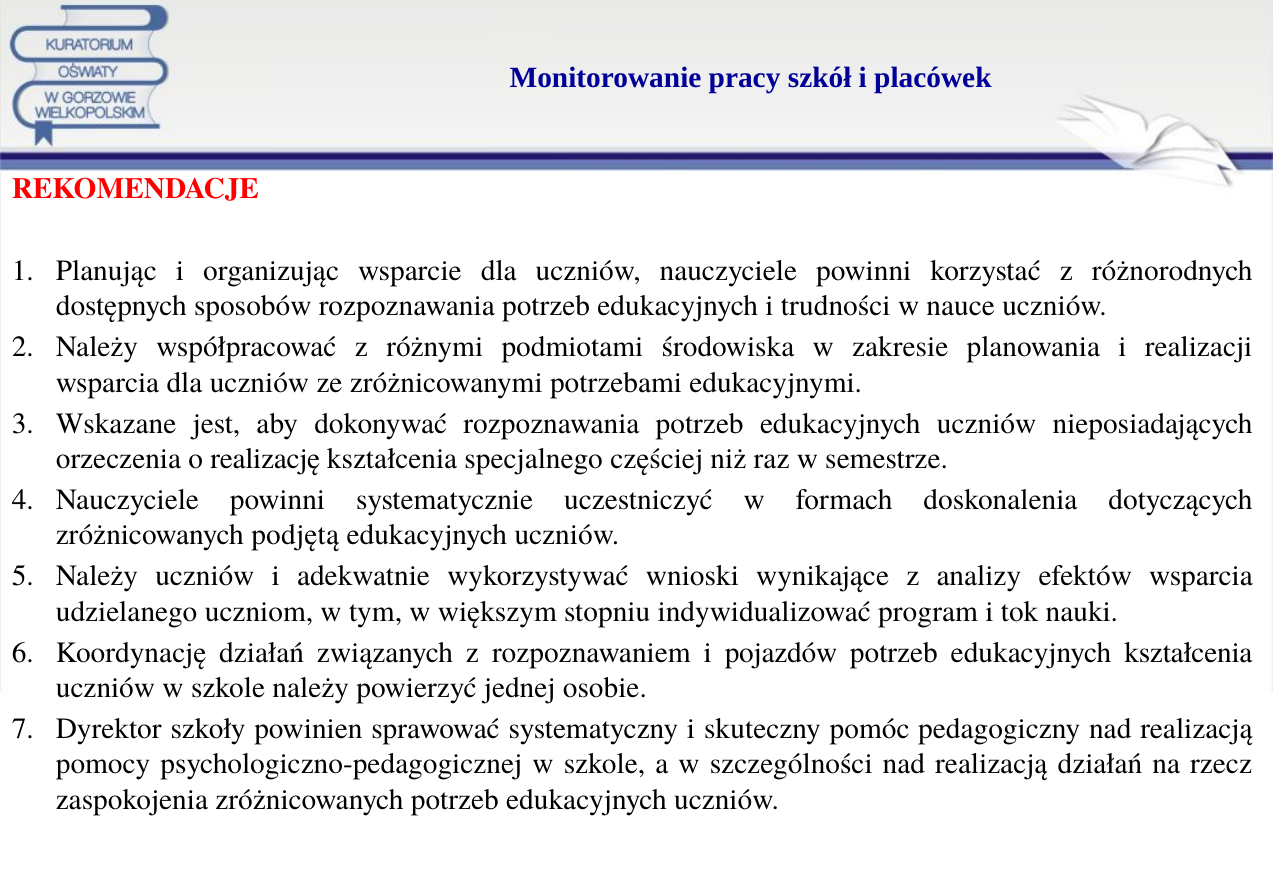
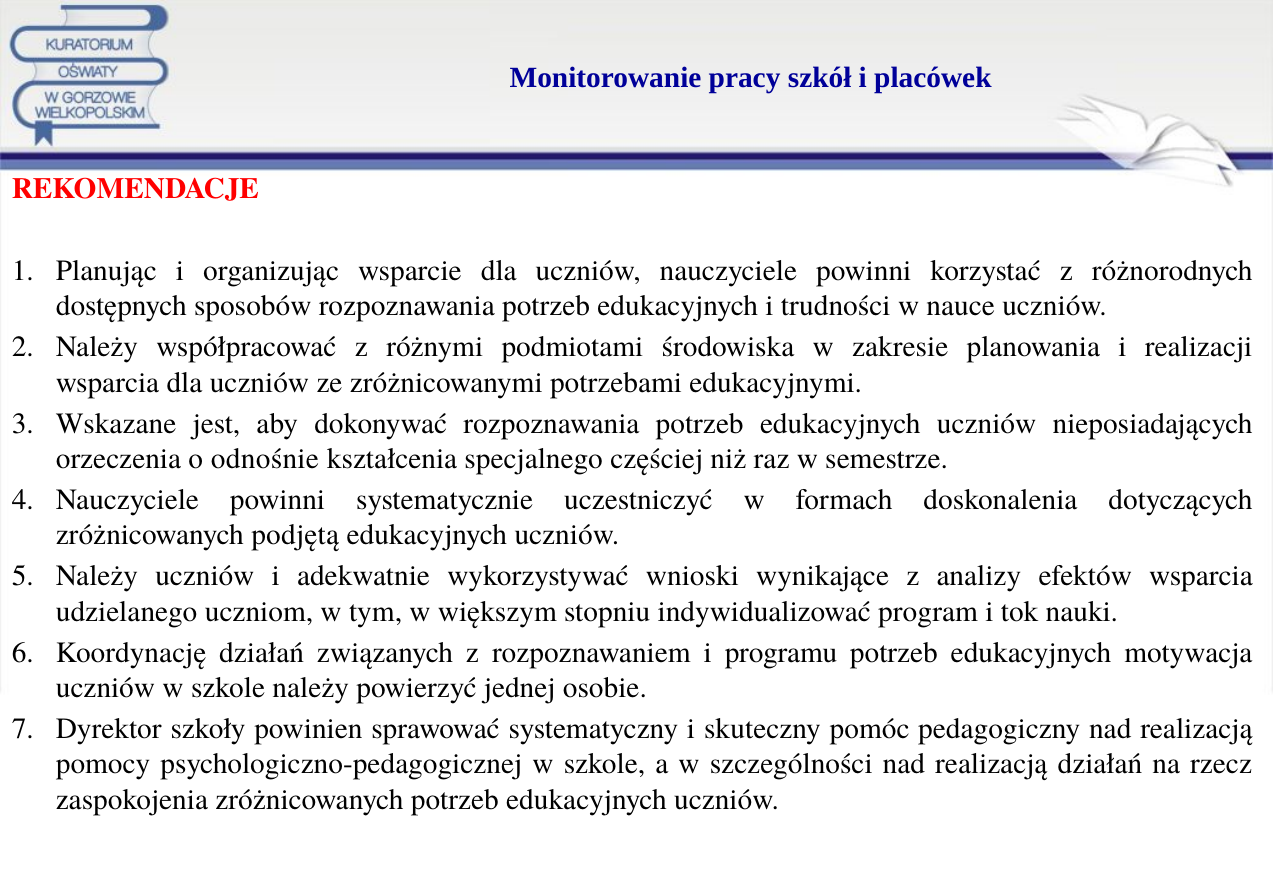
realizację: realizację -> odnośnie
pojazdów: pojazdów -> programu
edukacyjnych kształcenia: kształcenia -> motywacja
